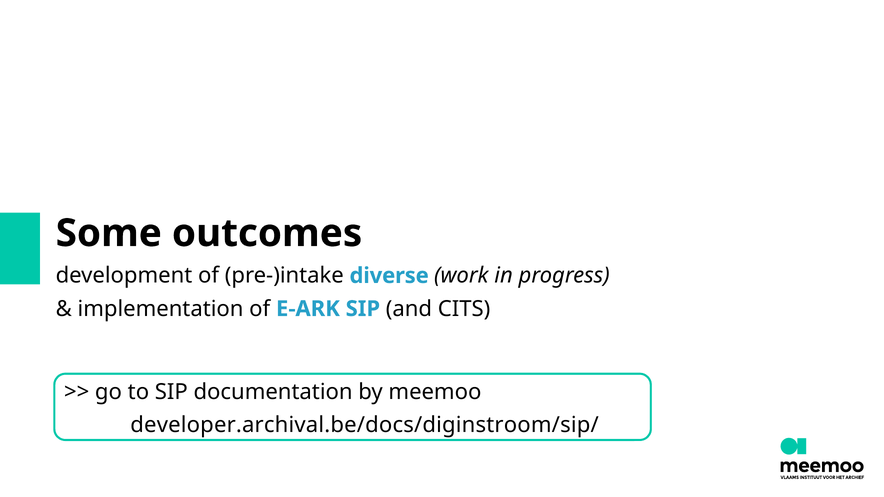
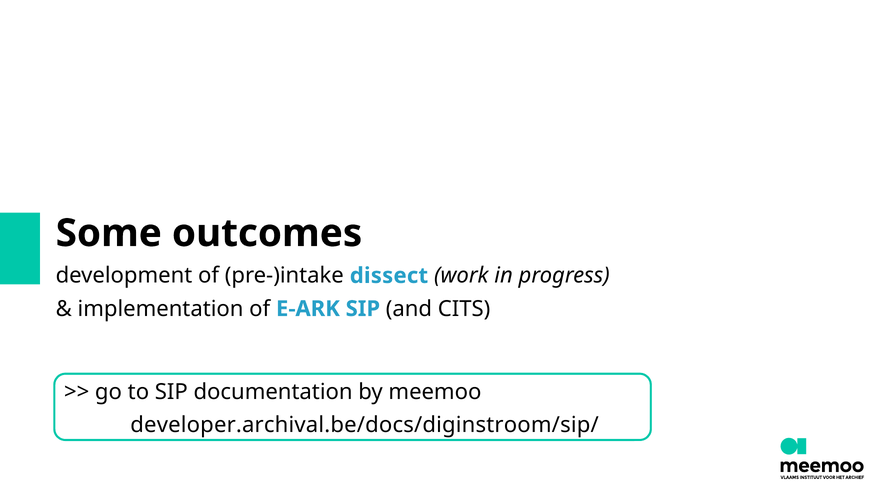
diverse: diverse -> dissect
